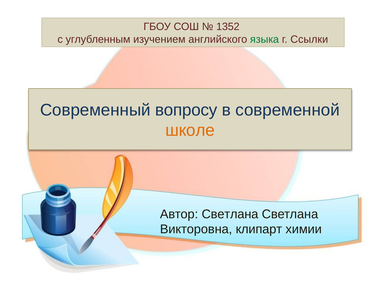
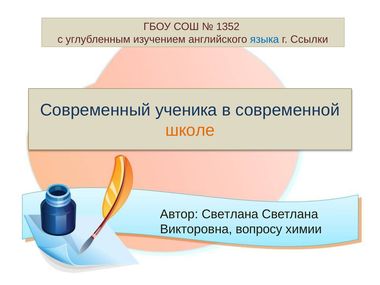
языка colour: green -> blue
вопросу: вопросу -> ученика
клипарт: клипарт -> вопросу
